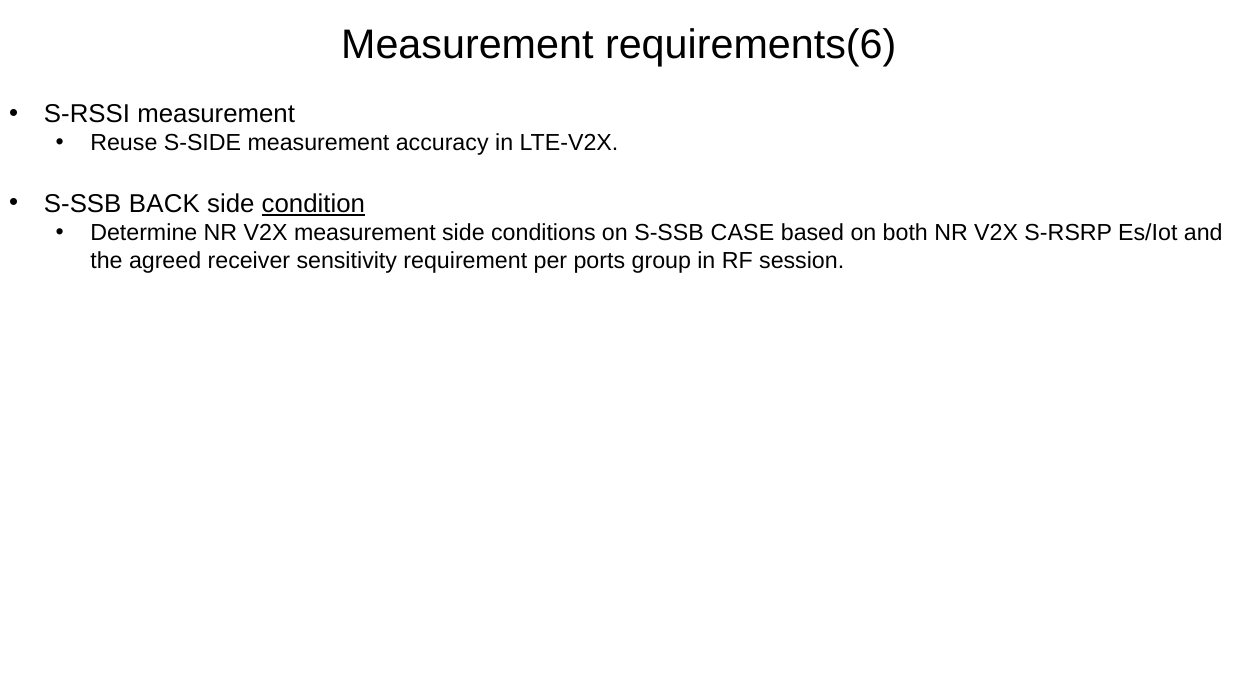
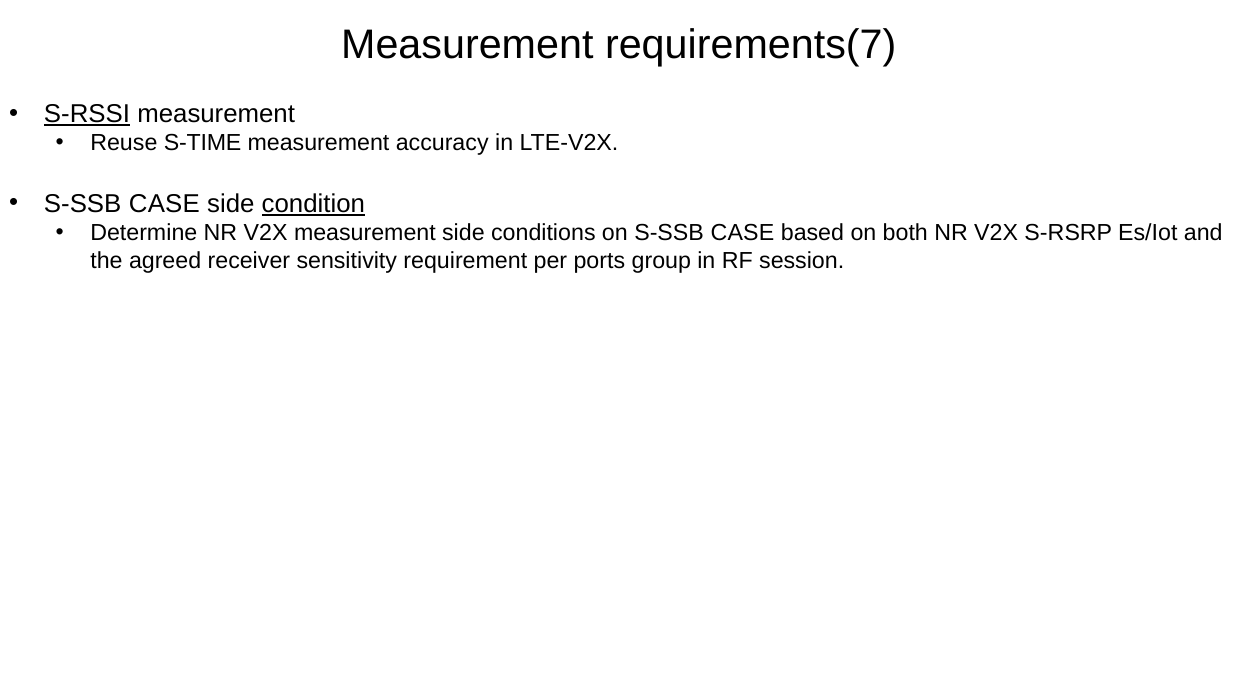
requirements(6: requirements(6 -> requirements(7
S-RSSI underline: none -> present
S-SIDE: S-SIDE -> S-TIME
BACK at (164, 204): BACK -> CASE
